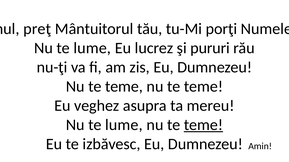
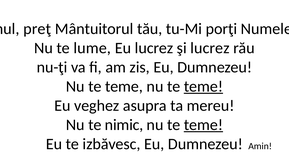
şi pururi: pururi -> lucrez
teme at (203, 87) underline: none -> present
lume at (124, 125): lume -> nimic
